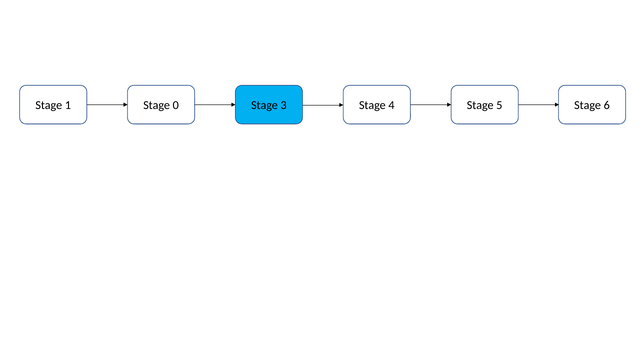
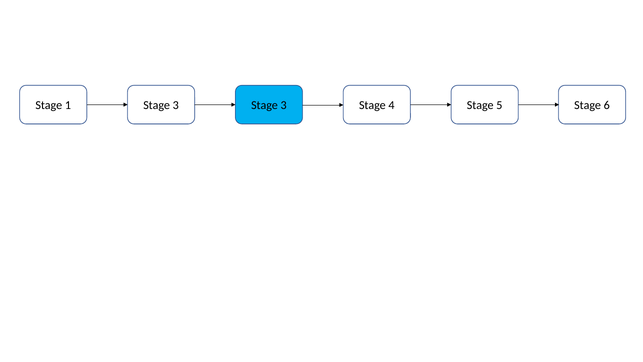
0 at (176, 105): 0 -> 3
